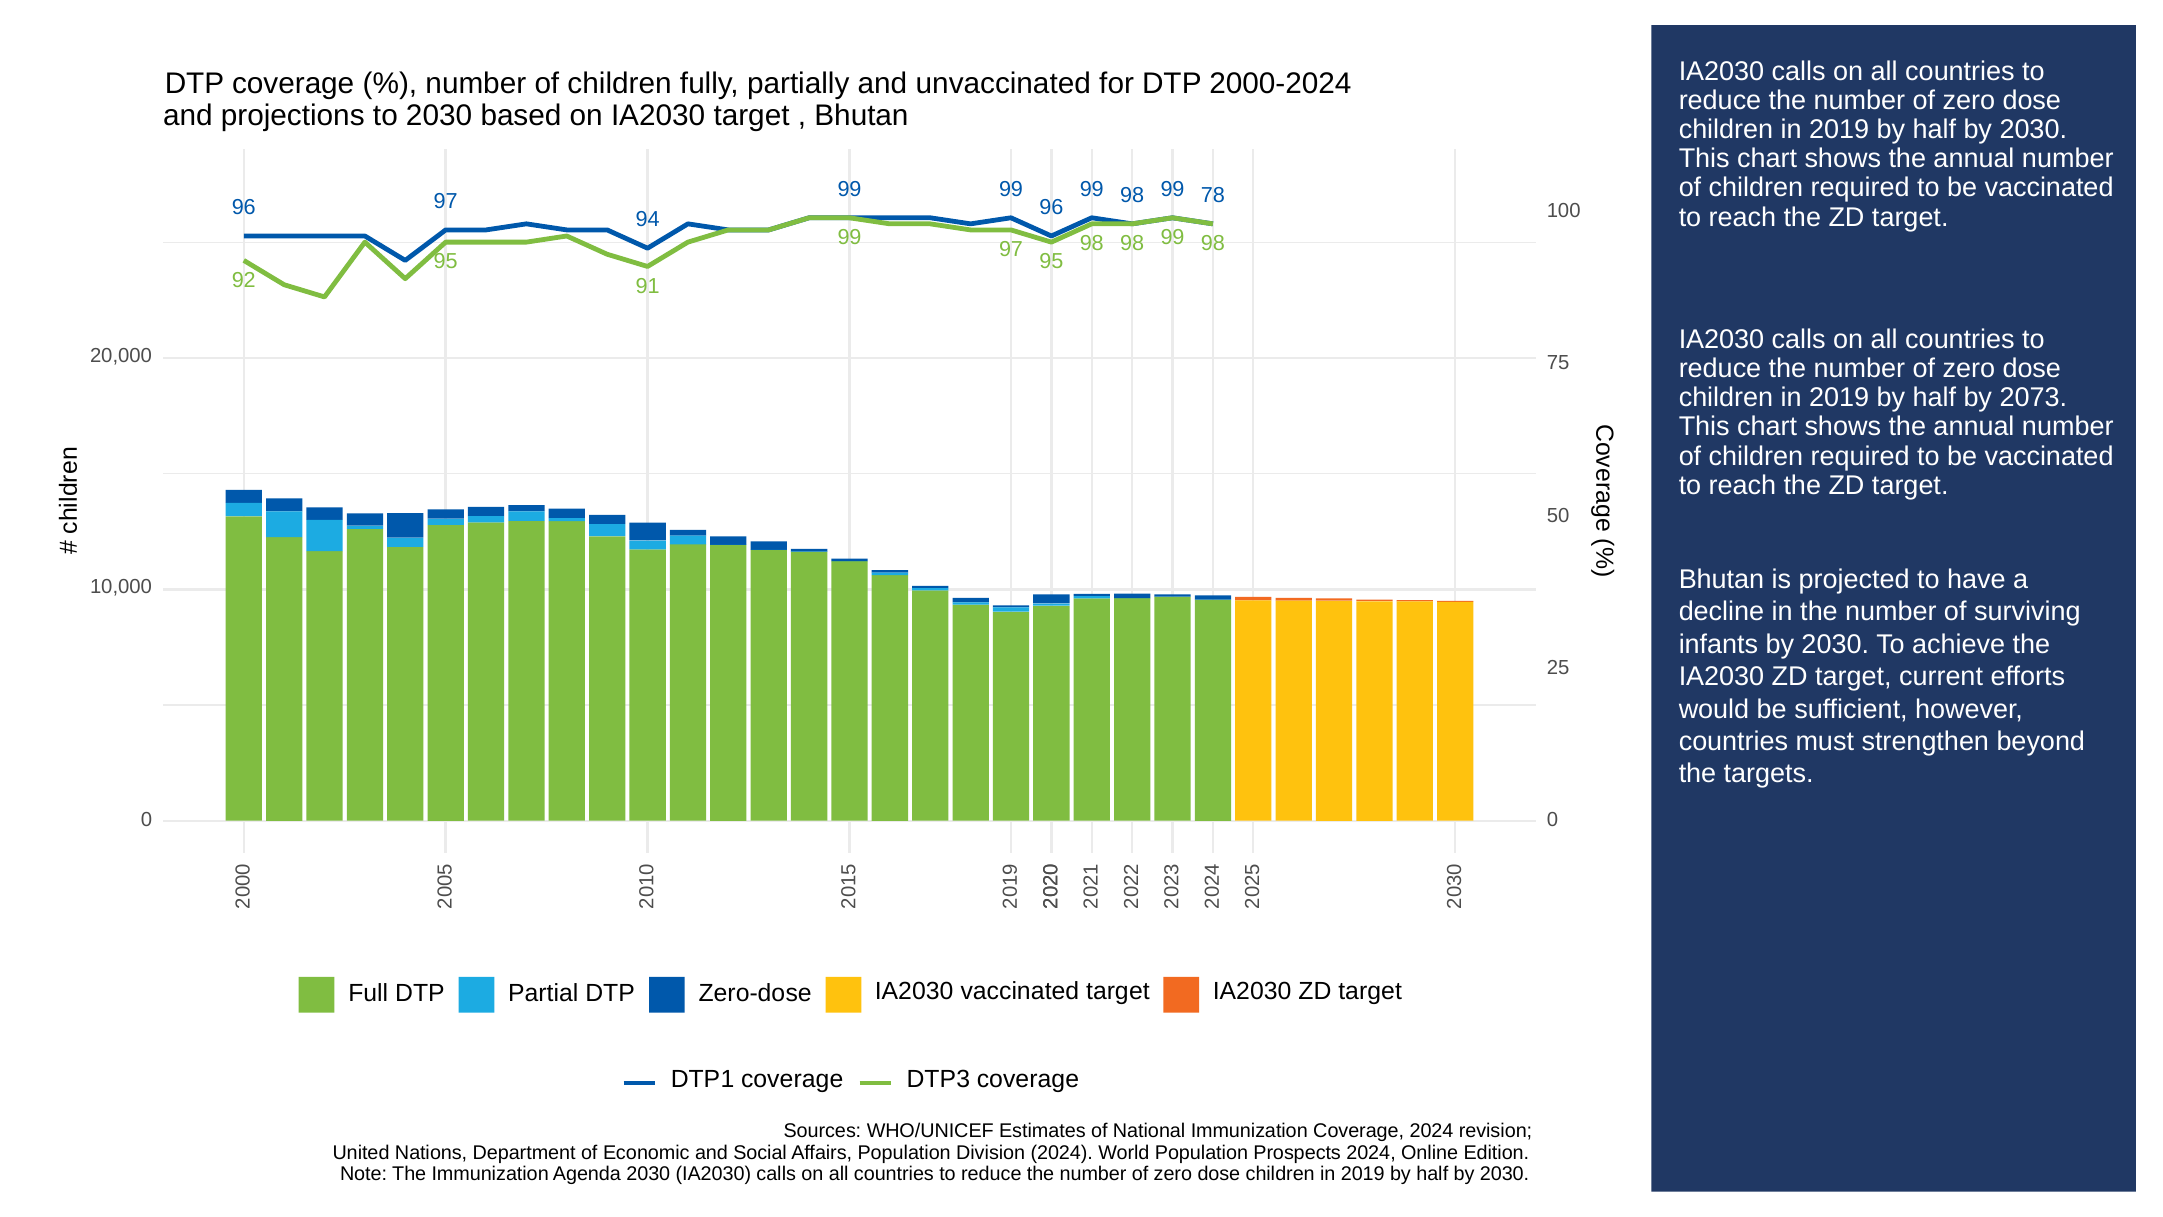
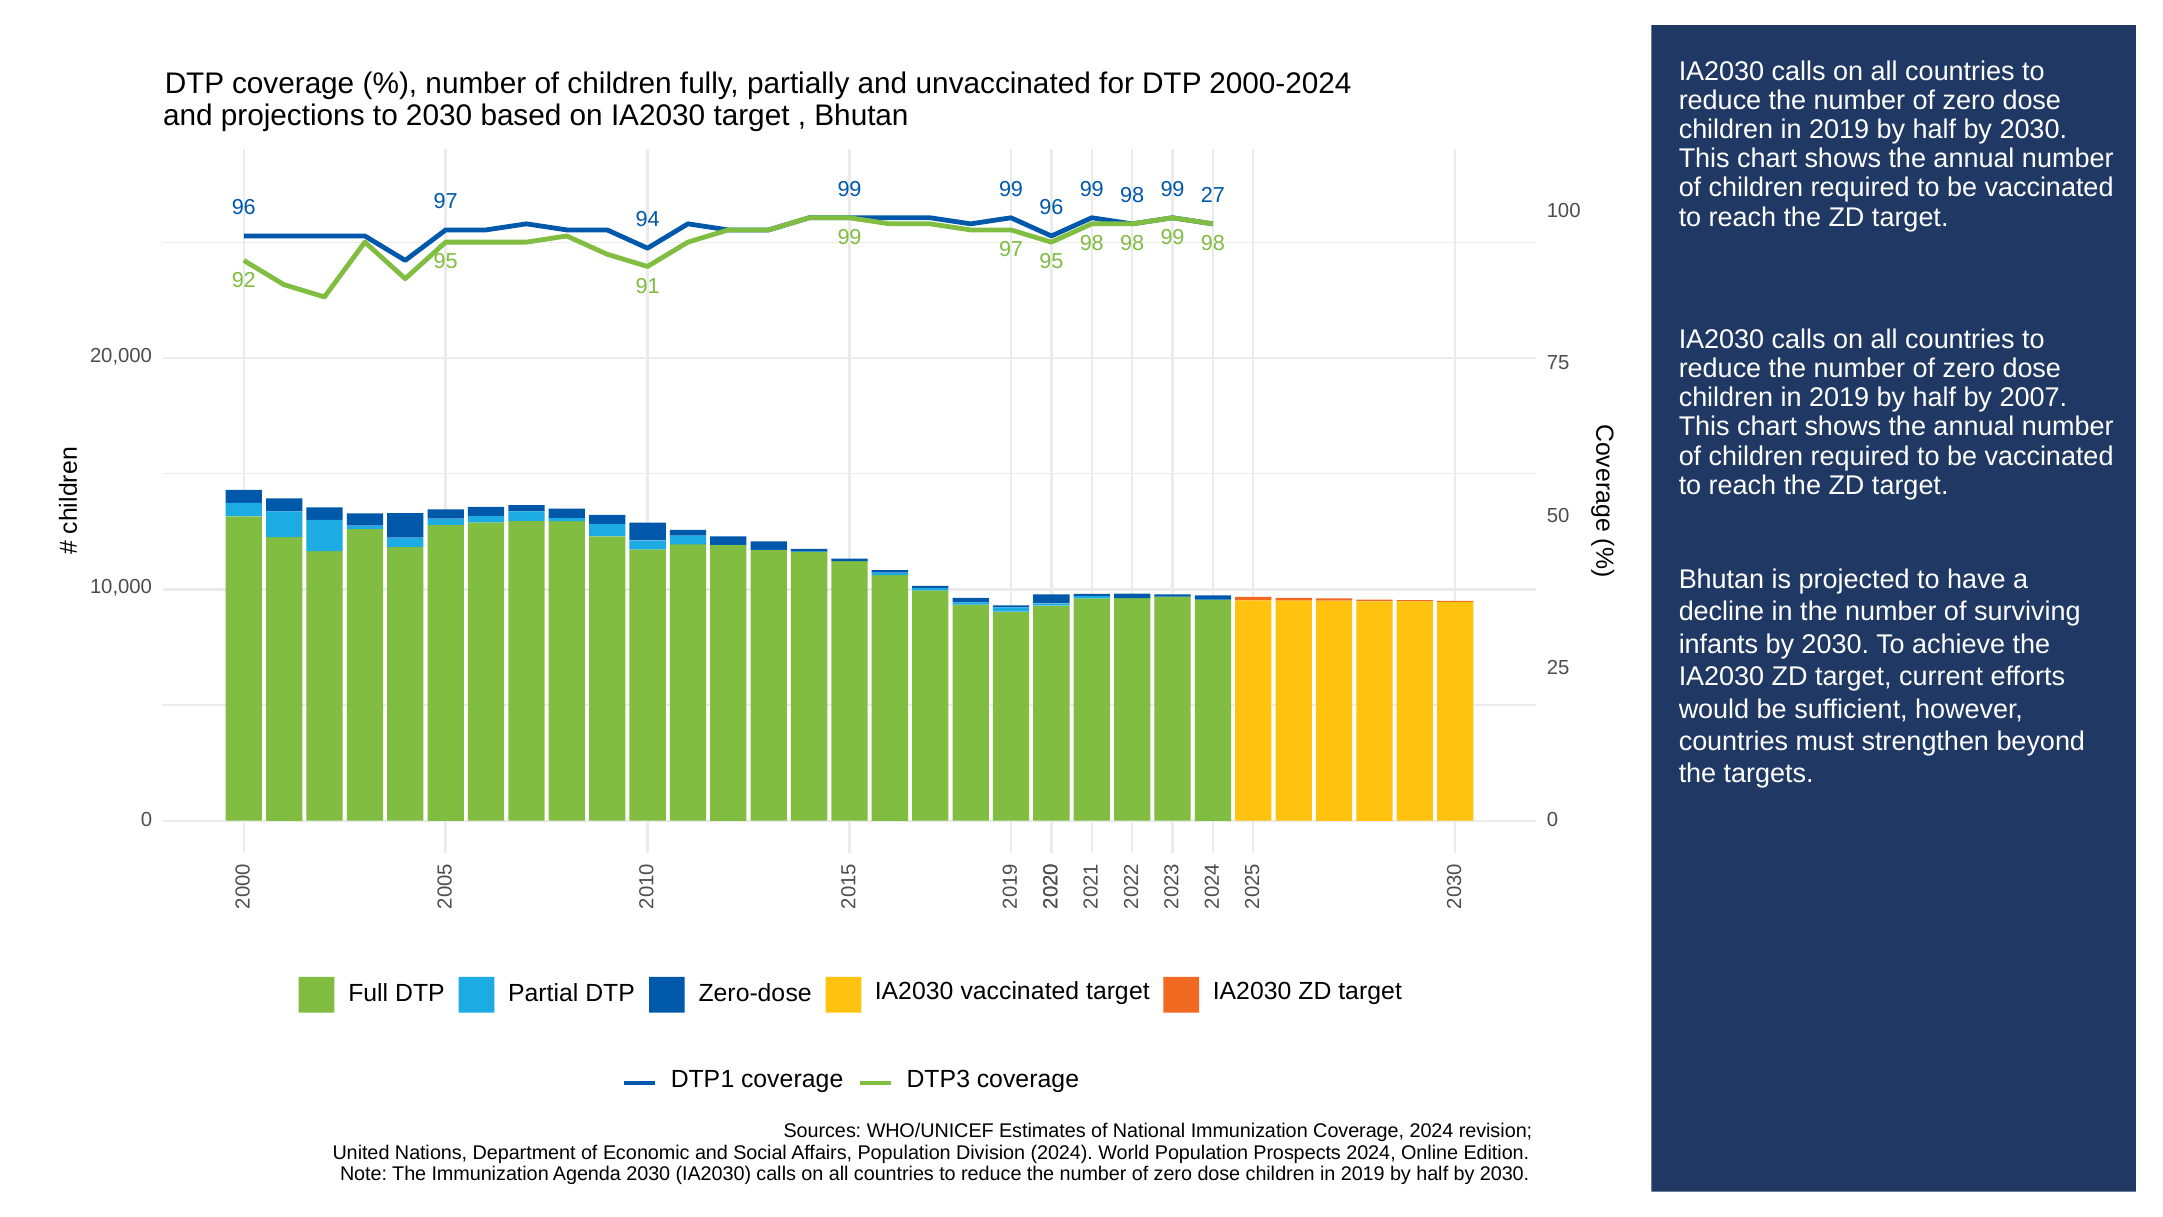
78: 78 -> 27
2073: 2073 -> 2007
